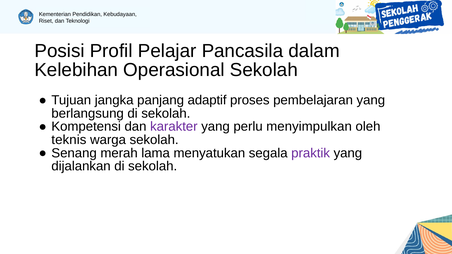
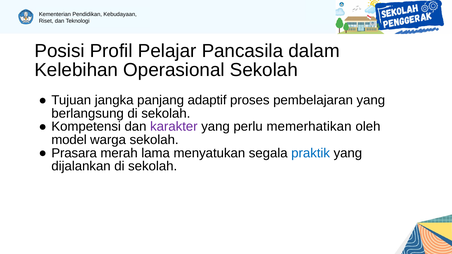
menyimpulkan: menyimpulkan -> memerhatikan
teknis: teknis -> model
Senang: Senang -> Prasara
praktik colour: purple -> blue
